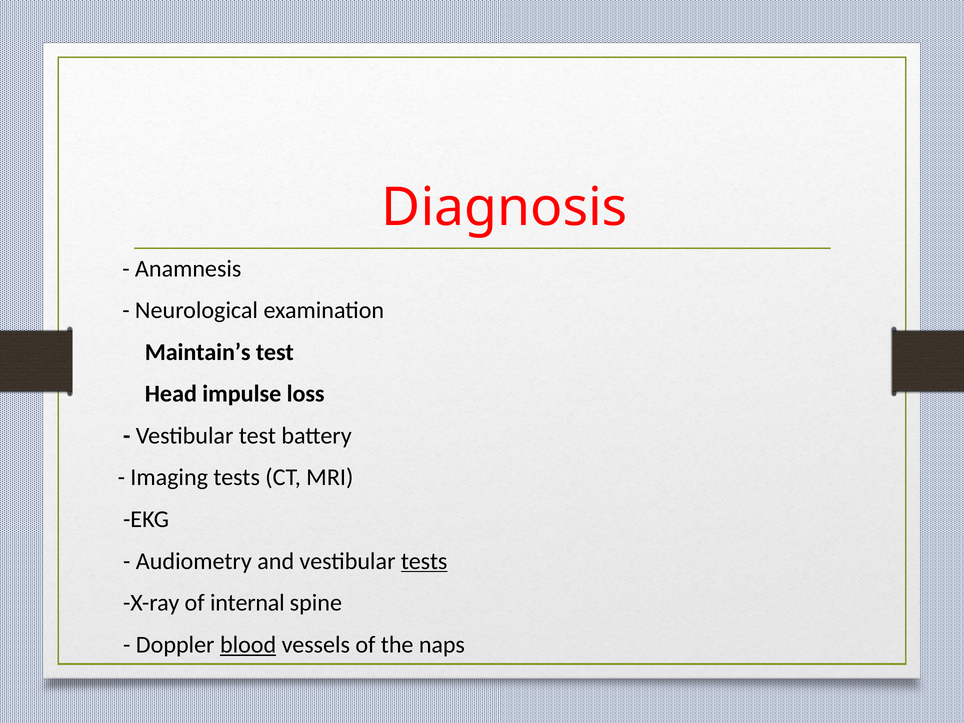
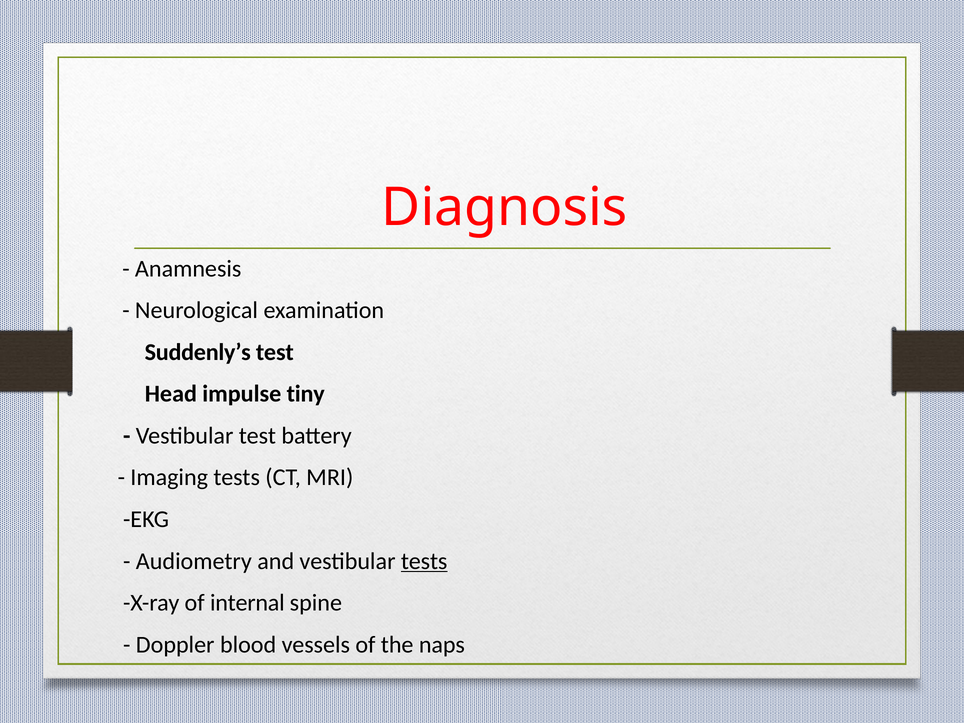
Maintain’s: Maintain’s -> Suddenly’s
loss: loss -> tiny
blood underline: present -> none
